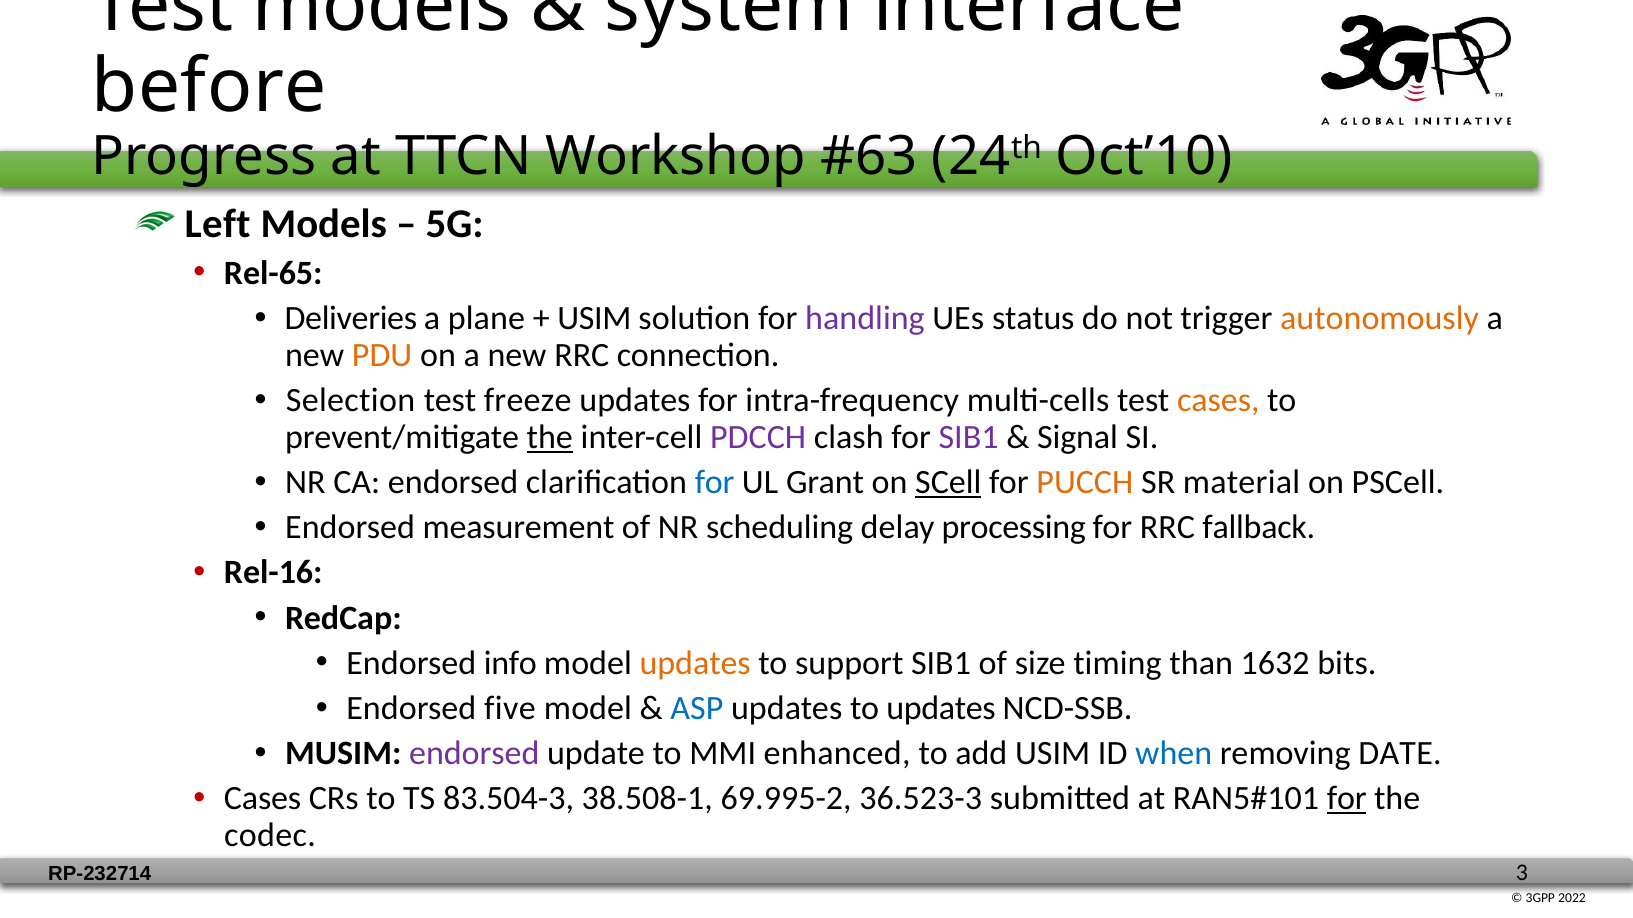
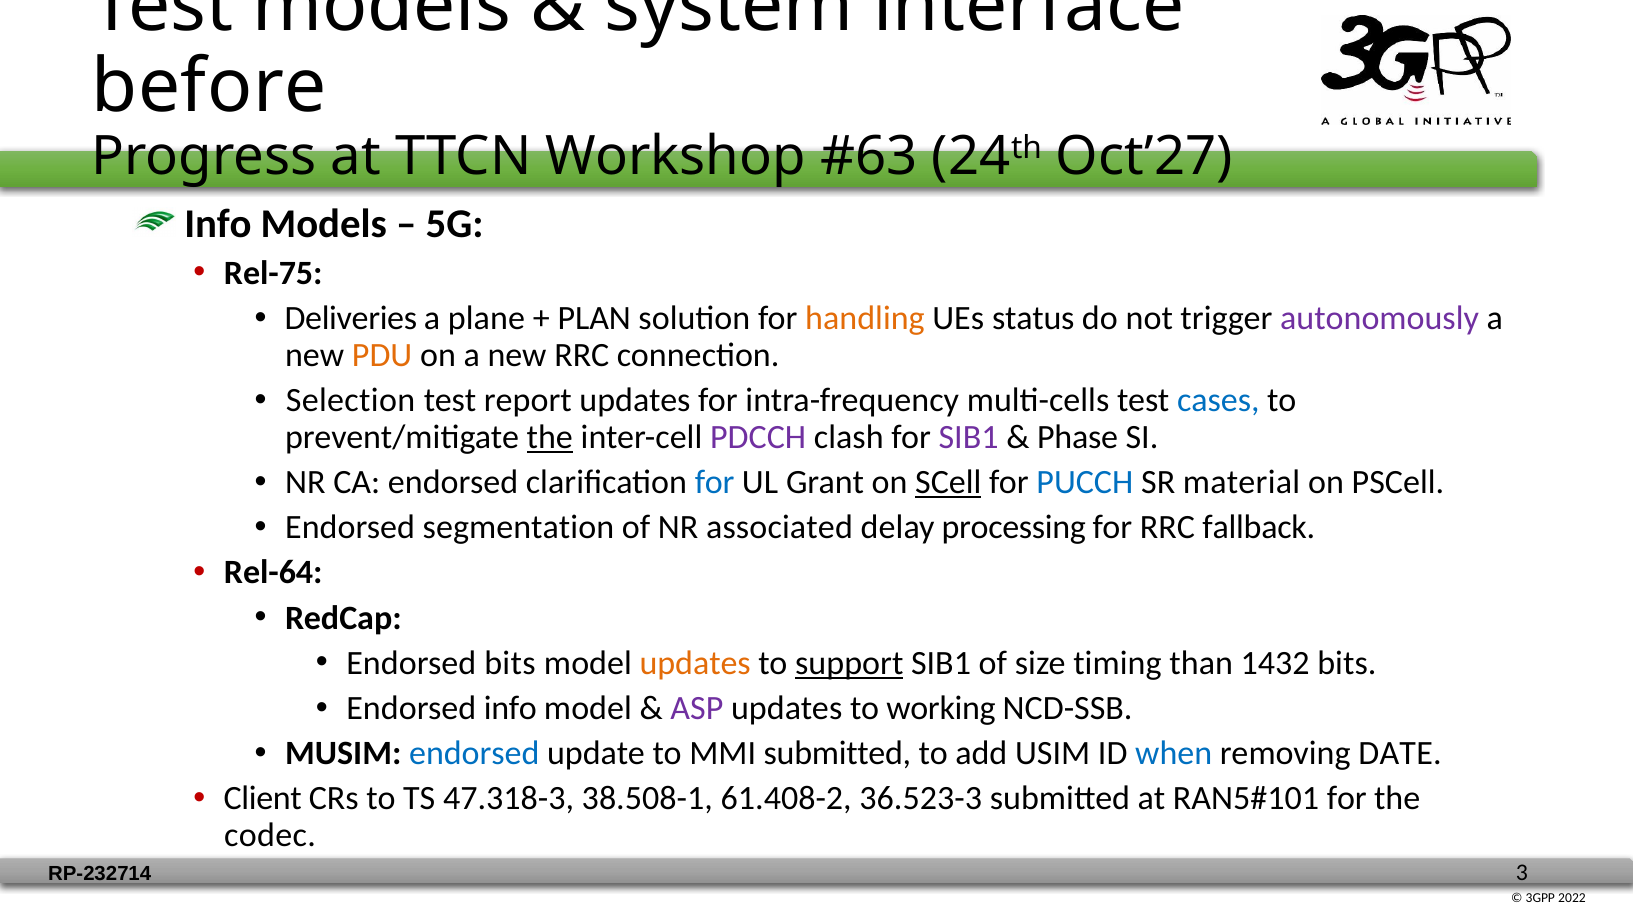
Oct’10: Oct’10 -> Oct’27
Left at (218, 224): Left -> Info
Rel-65: Rel-65 -> Rel-75
USIM at (594, 319): USIM -> PLAN
handling colour: purple -> orange
autonomously colour: orange -> purple
freeze: freeze -> report
cases at (1218, 400) colour: orange -> blue
Signal: Signal -> Phase
PUCCH colour: orange -> blue
measurement: measurement -> segmentation
scheduling: scheduling -> associated
Rel-16: Rel-16 -> Rel-64
Endorsed info: info -> bits
support underline: none -> present
1632: 1632 -> 1432
Endorsed five: five -> info
ASP colour: blue -> purple
to updates: updates -> working
endorsed at (474, 754) colour: purple -> blue
MMI enhanced: enhanced -> submitted
Cases at (263, 799): Cases -> Client
83.504-3: 83.504-3 -> 47.318-3
69.995-2: 69.995-2 -> 61.408-2
for at (1347, 799) underline: present -> none
